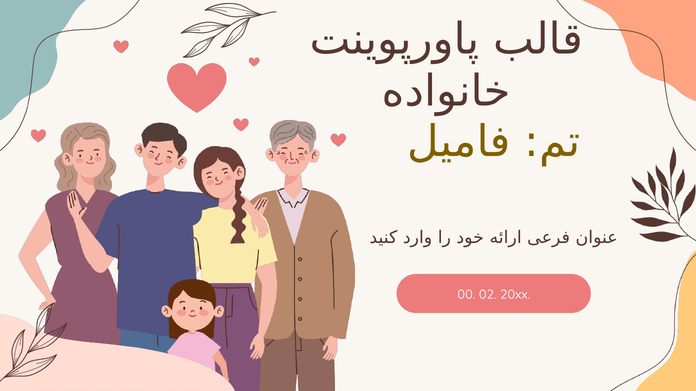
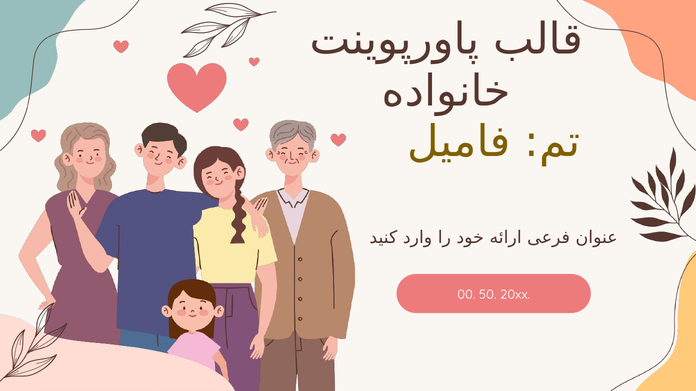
02: 02 -> 50
